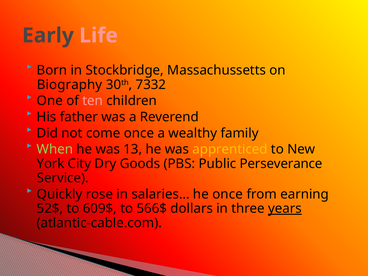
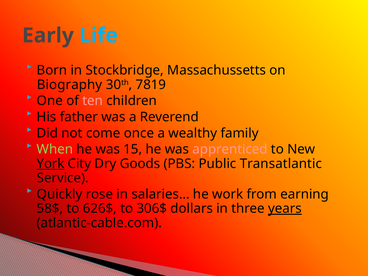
Life colour: pink -> light blue
7332: 7332 -> 7819
13: 13 -> 15
apprenticed colour: yellow -> pink
York underline: none -> present
Perseverance: Perseverance -> Transatlantic
he once: once -> work
52$: 52$ -> 58$
609$: 609$ -> 626$
566$: 566$ -> 306$
